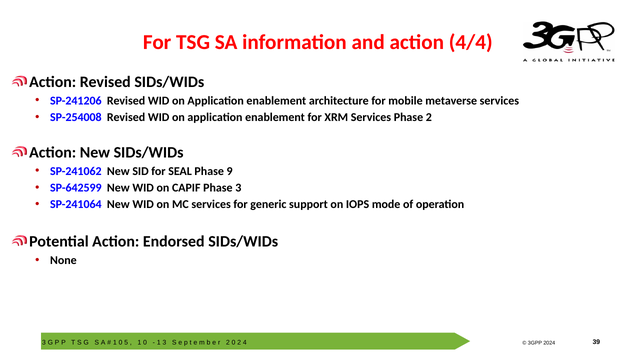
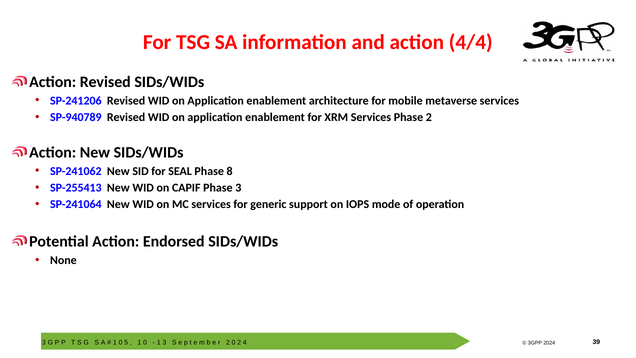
SP-254008: SP-254008 -> SP-940789
9: 9 -> 8
SP-642599: SP-642599 -> SP-255413
